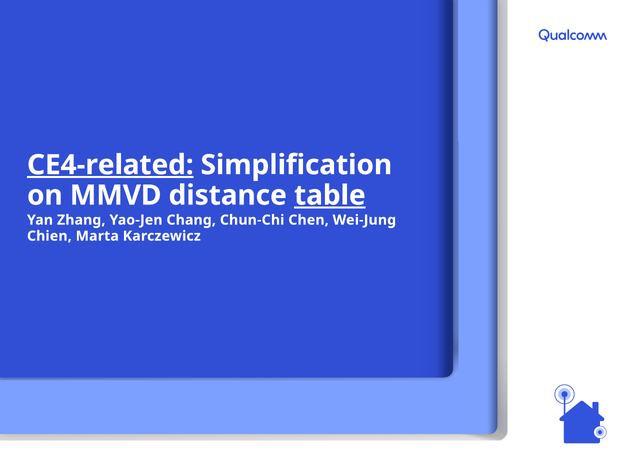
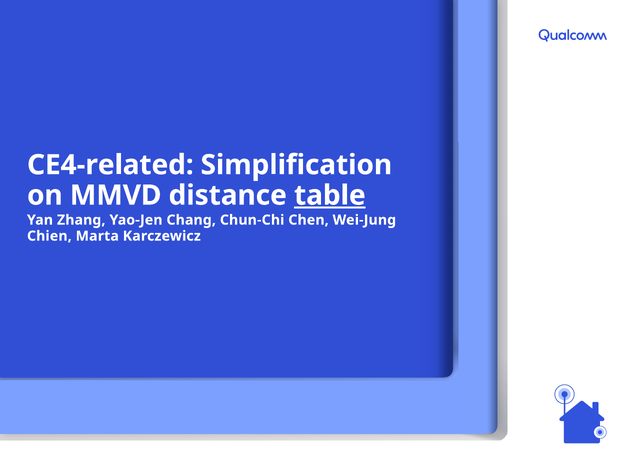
CE4-related underline: present -> none
